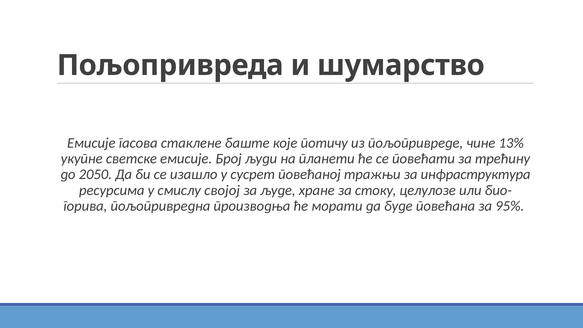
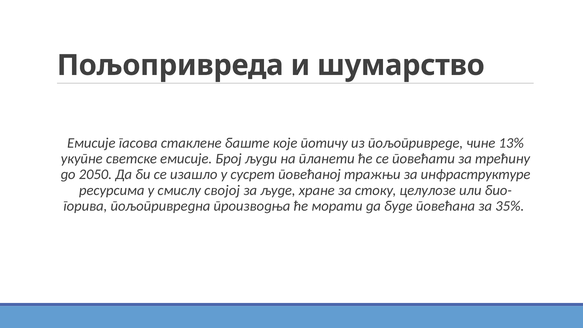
инфраструктура: инфраструктура -> инфраструктуре
95%: 95% -> 35%
